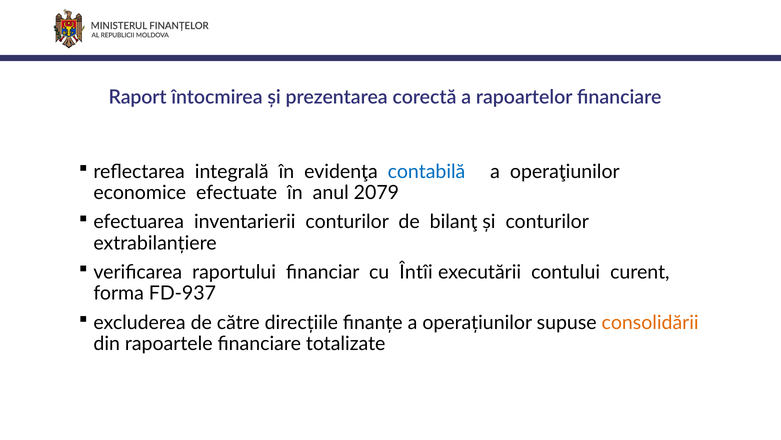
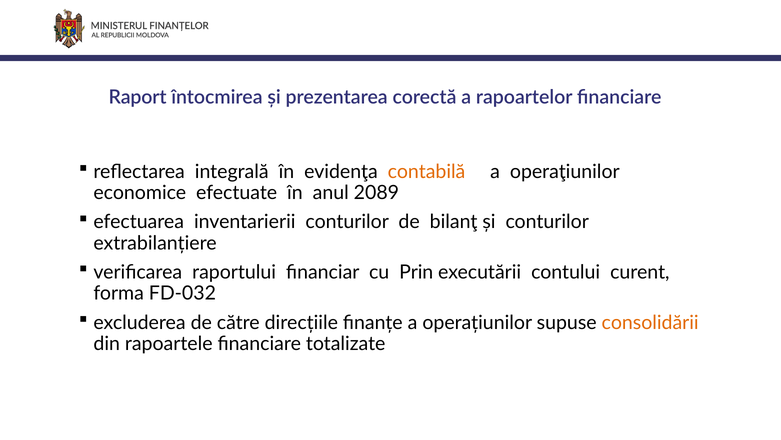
contabilă colour: blue -> orange
2079: 2079 -> 2089
Întîi: Întîi -> Prin
FD-937: FD-937 -> FD-032
